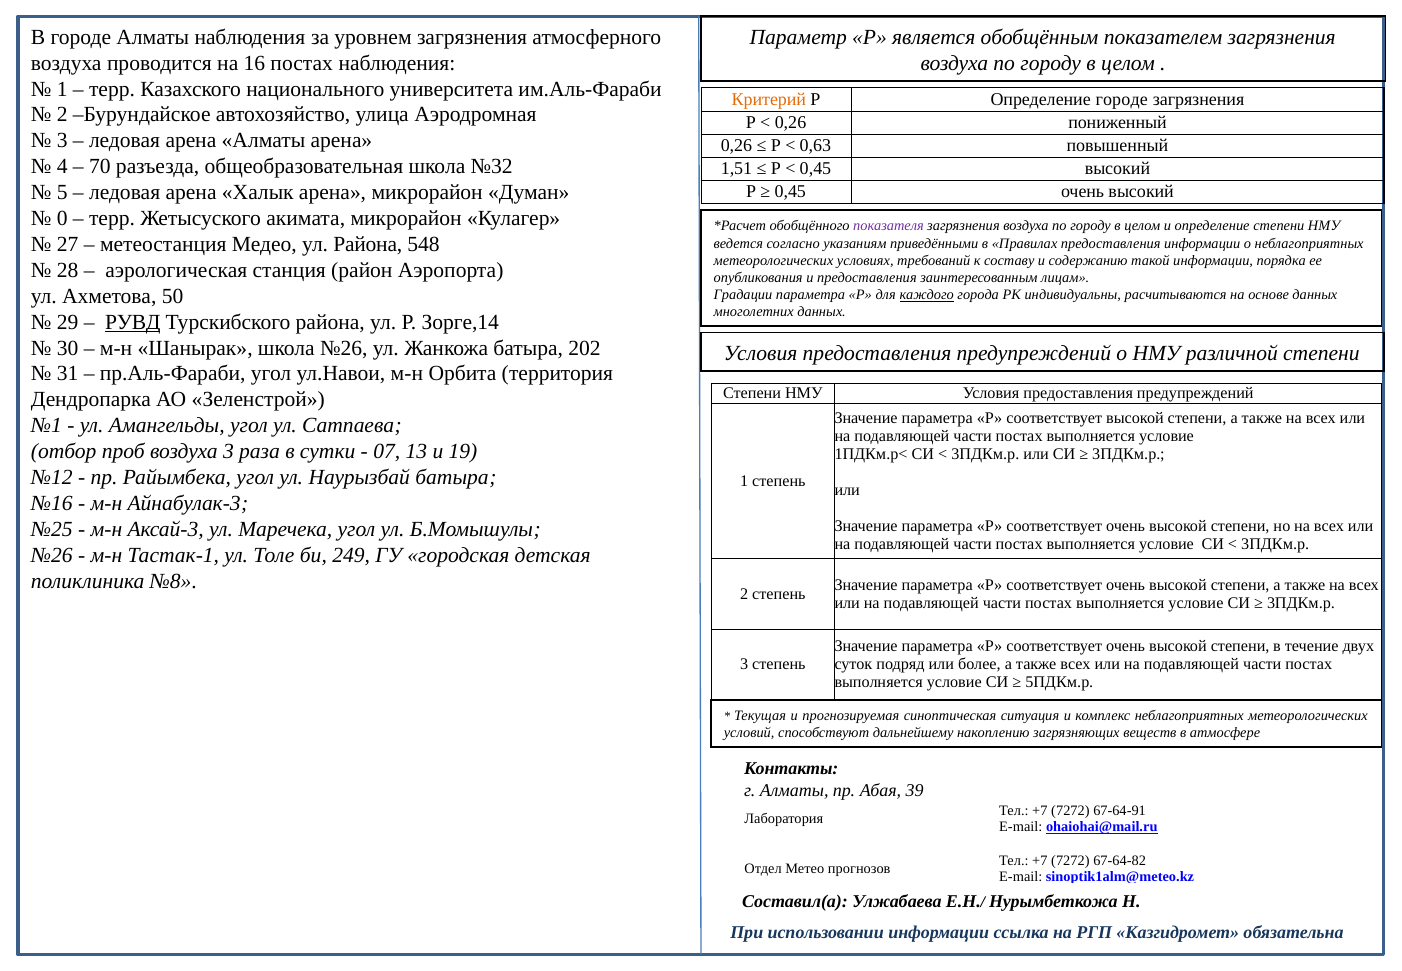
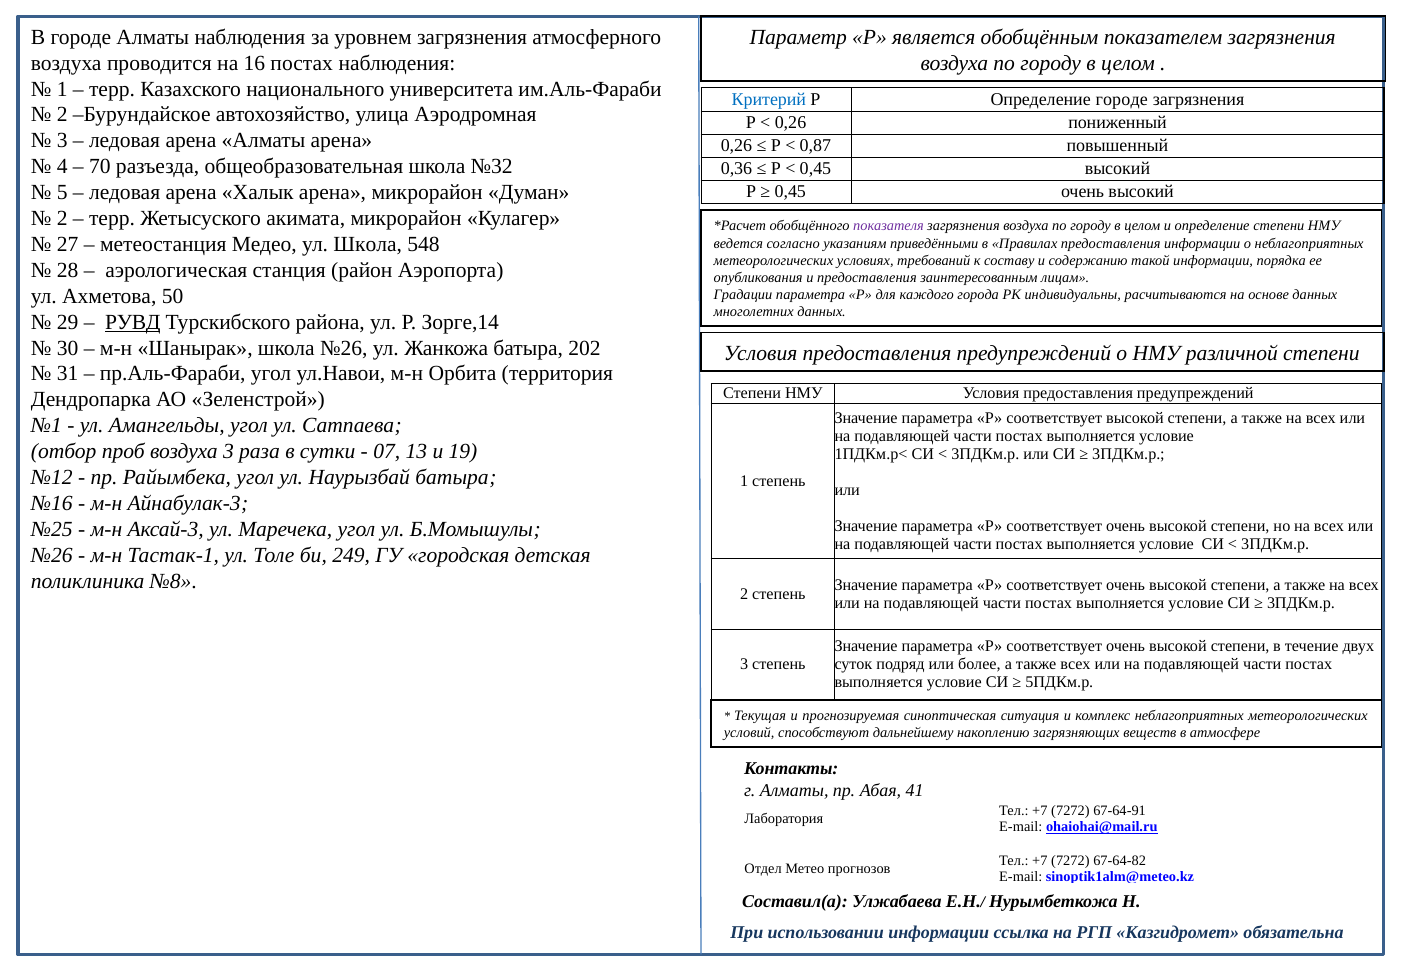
Критерий colour: orange -> blue
0,63: 0,63 -> 0,87
1,51: 1,51 -> 0,36
0 at (62, 218): 0 -> 2
ул Района: Района -> Школа
каждого underline: present -> none
39: 39 -> 41
